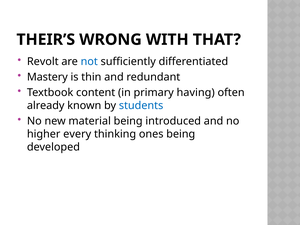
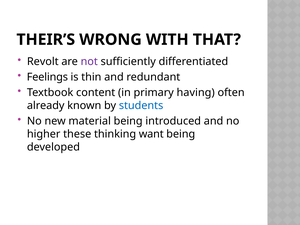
not colour: blue -> purple
Mastery: Mastery -> Feelings
every: every -> these
ones: ones -> want
